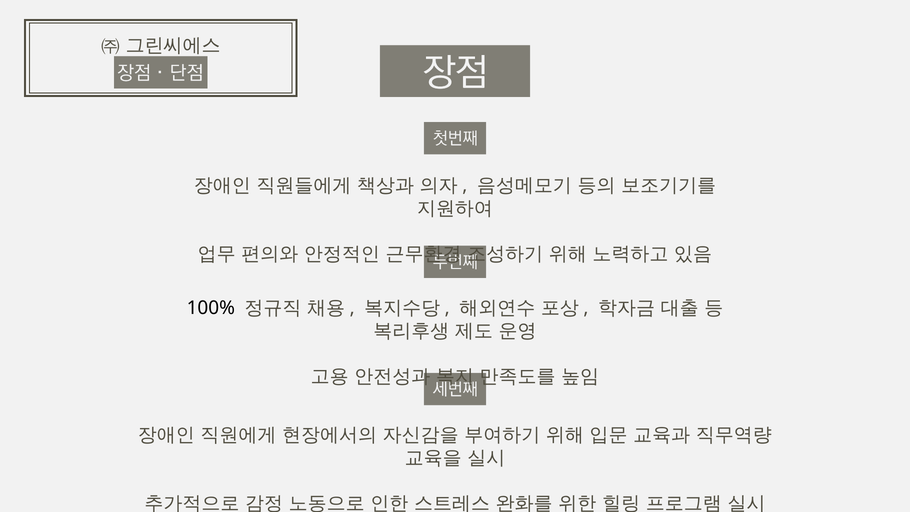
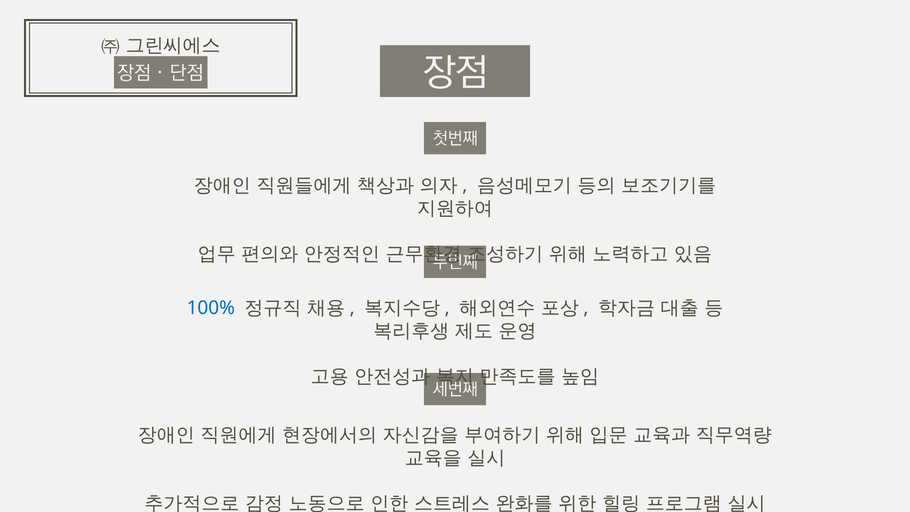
100% colour: black -> blue
